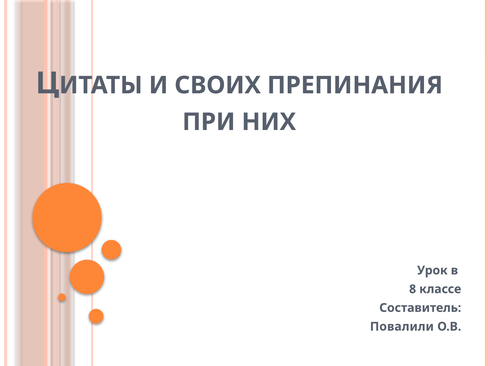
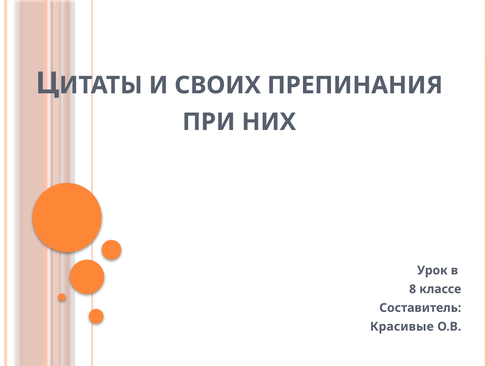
Повалили: Повалили -> Красивые
